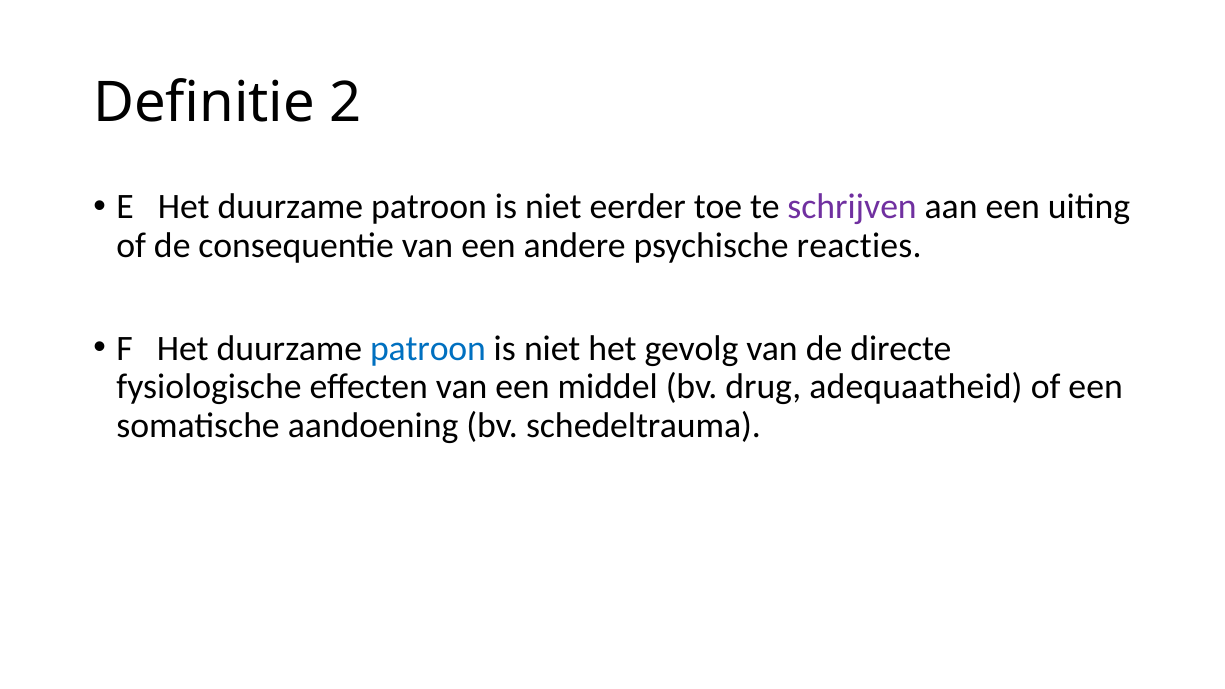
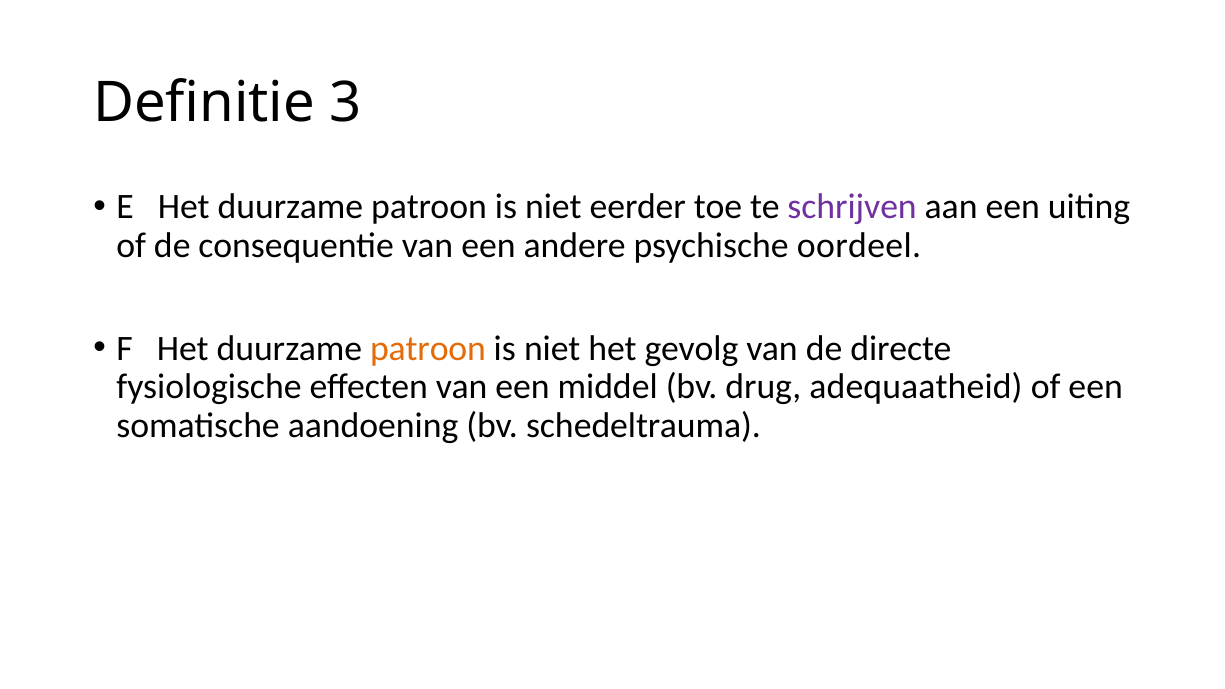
2: 2 -> 3
reacties: reacties -> oordeel
patroon at (428, 348) colour: blue -> orange
